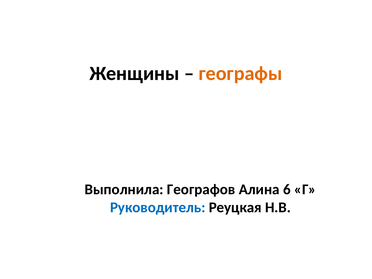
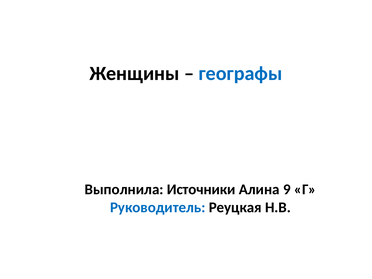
географы colour: orange -> blue
Географов: Географов -> Источники
6: 6 -> 9
